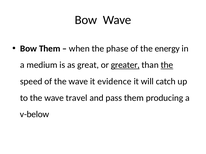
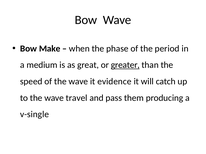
Bow Them: Them -> Make
energy: energy -> period
the at (167, 65) underline: present -> none
v-below: v-below -> v-single
